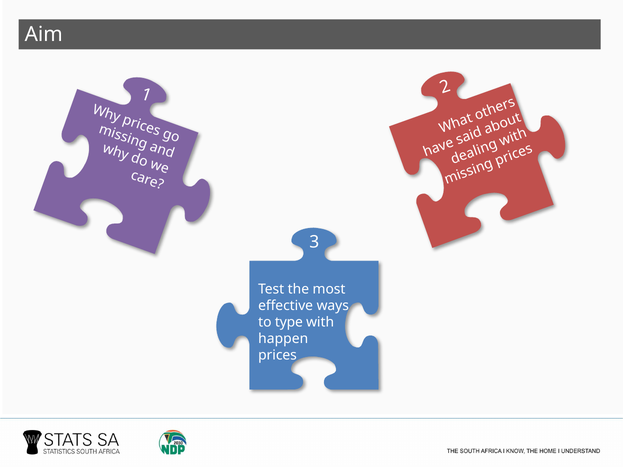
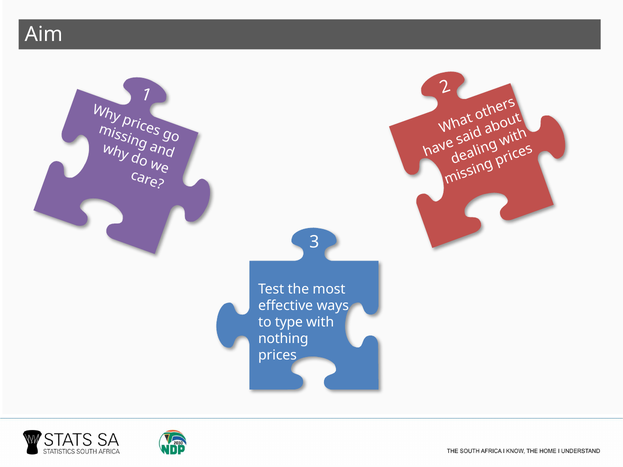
happen: happen -> nothing
